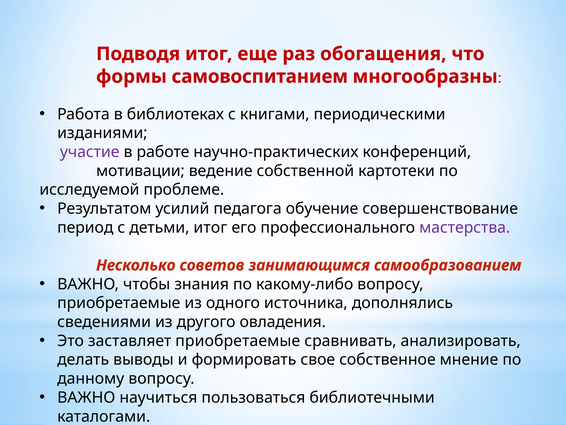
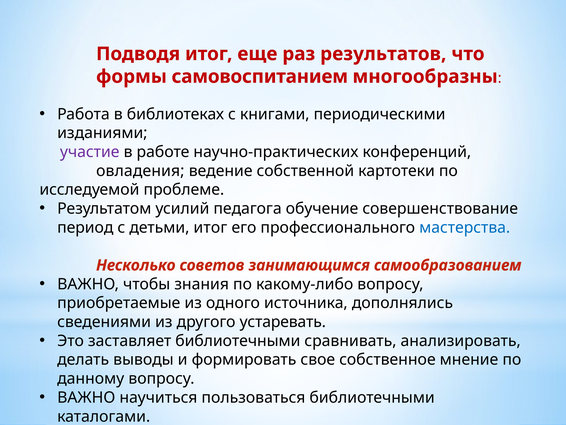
обогащения: обогащения -> результатов
мотивации: мотивации -> овладения
мастерства colour: purple -> blue
овладения: овладения -> устаревать
заставляет приобретаемые: приобретаемые -> библиотечными
